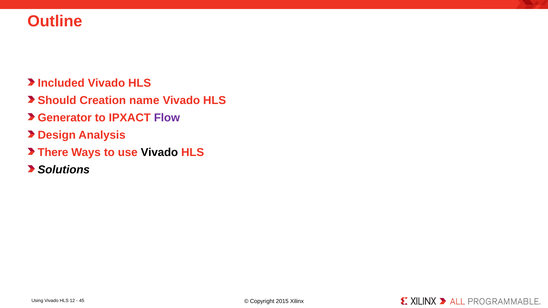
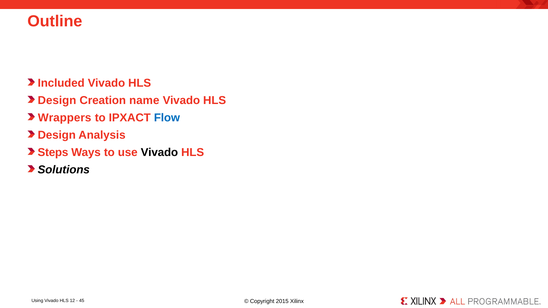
Should at (57, 100): Should -> Design
Generator: Generator -> Wrappers
Flow colour: purple -> blue
There: There -> Steps
